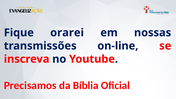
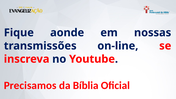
orarei: orarei -> aonde
